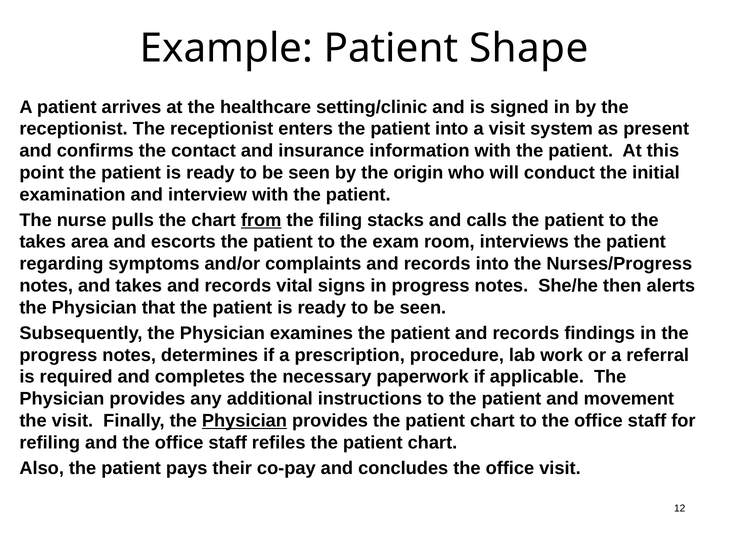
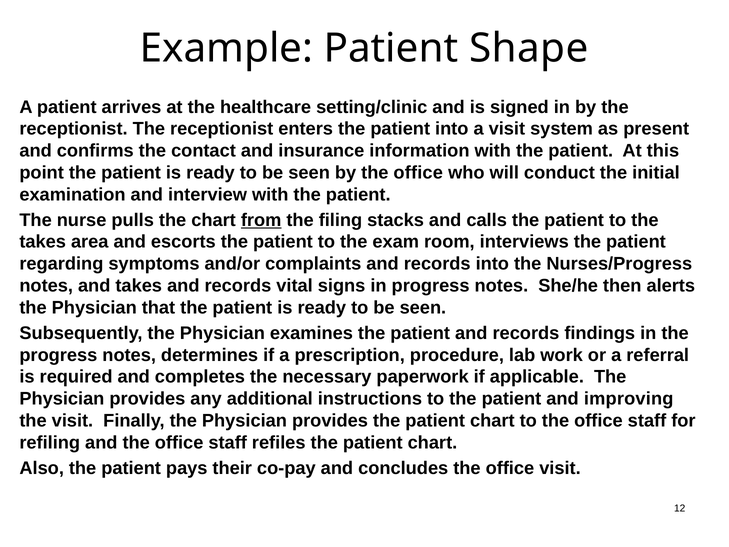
by the origin: origin -> office
movement: movement -> improving
Physician at (244, 420) underline: present -> none
